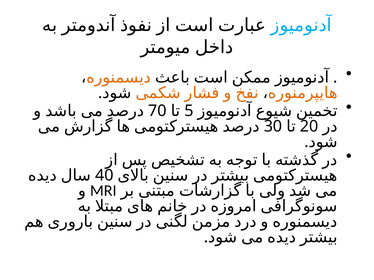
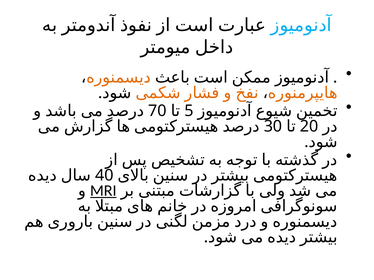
MRI underline: none -> present
